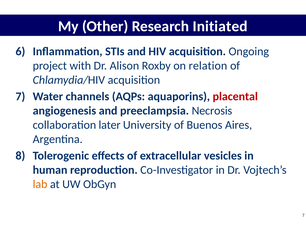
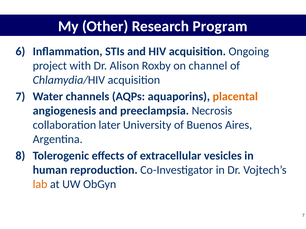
Initiated: Initiated -> Program
relation: relation -> channel
placental colour: red -> orange
